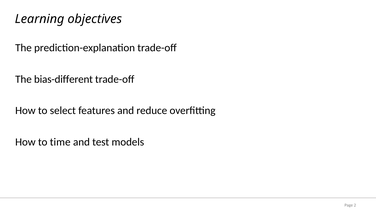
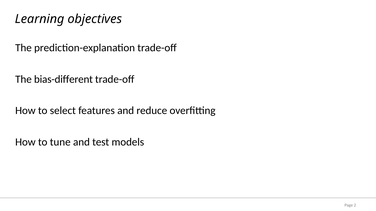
time: time -> tune
